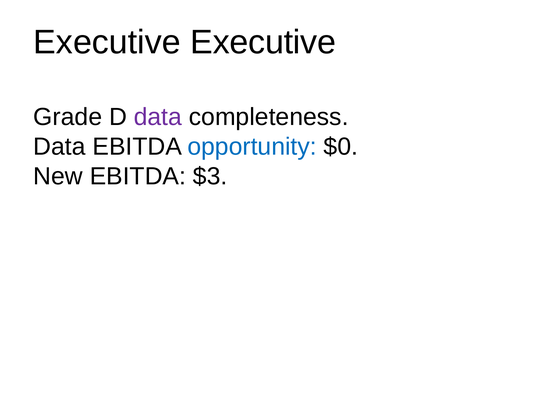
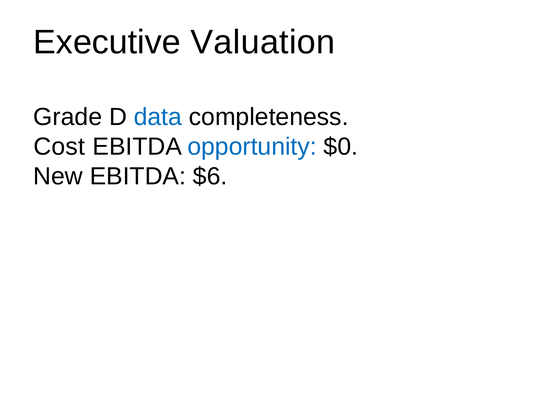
Executive Executive: Executive -> Valuation
data at (158, 117) colour: purple -> blue
Data at (59, 147): Data -> Cost
$3: $3 -> $6
